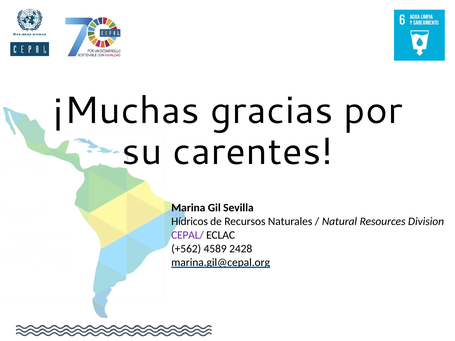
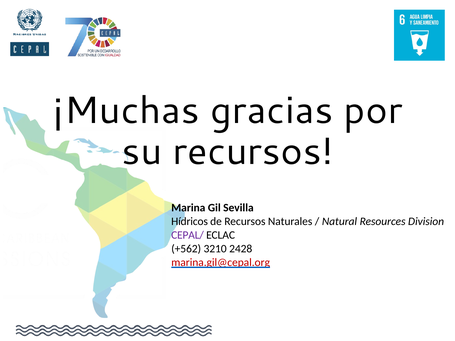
su carentes: carentes -> recursos
4589: 4589 -> 3210
marina.gil@cepal.org colour: black -> red
